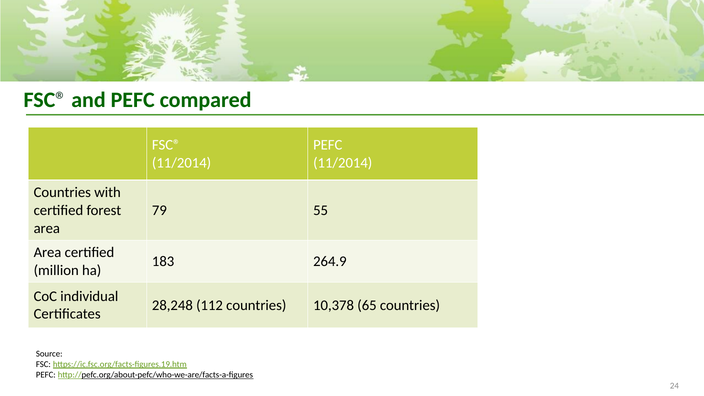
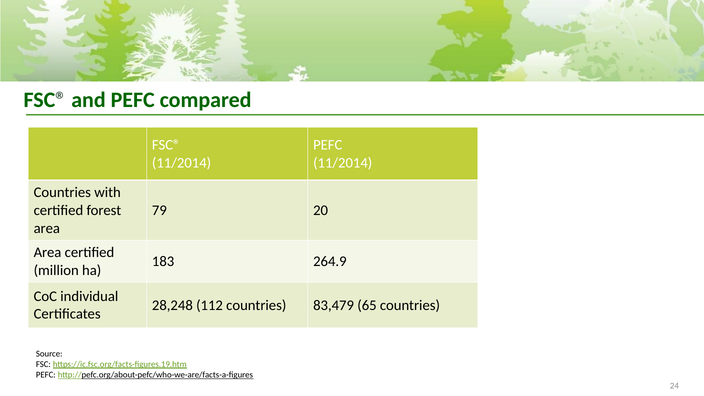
55: 55 -> 20
10,378: 10,378 -> 83,479
